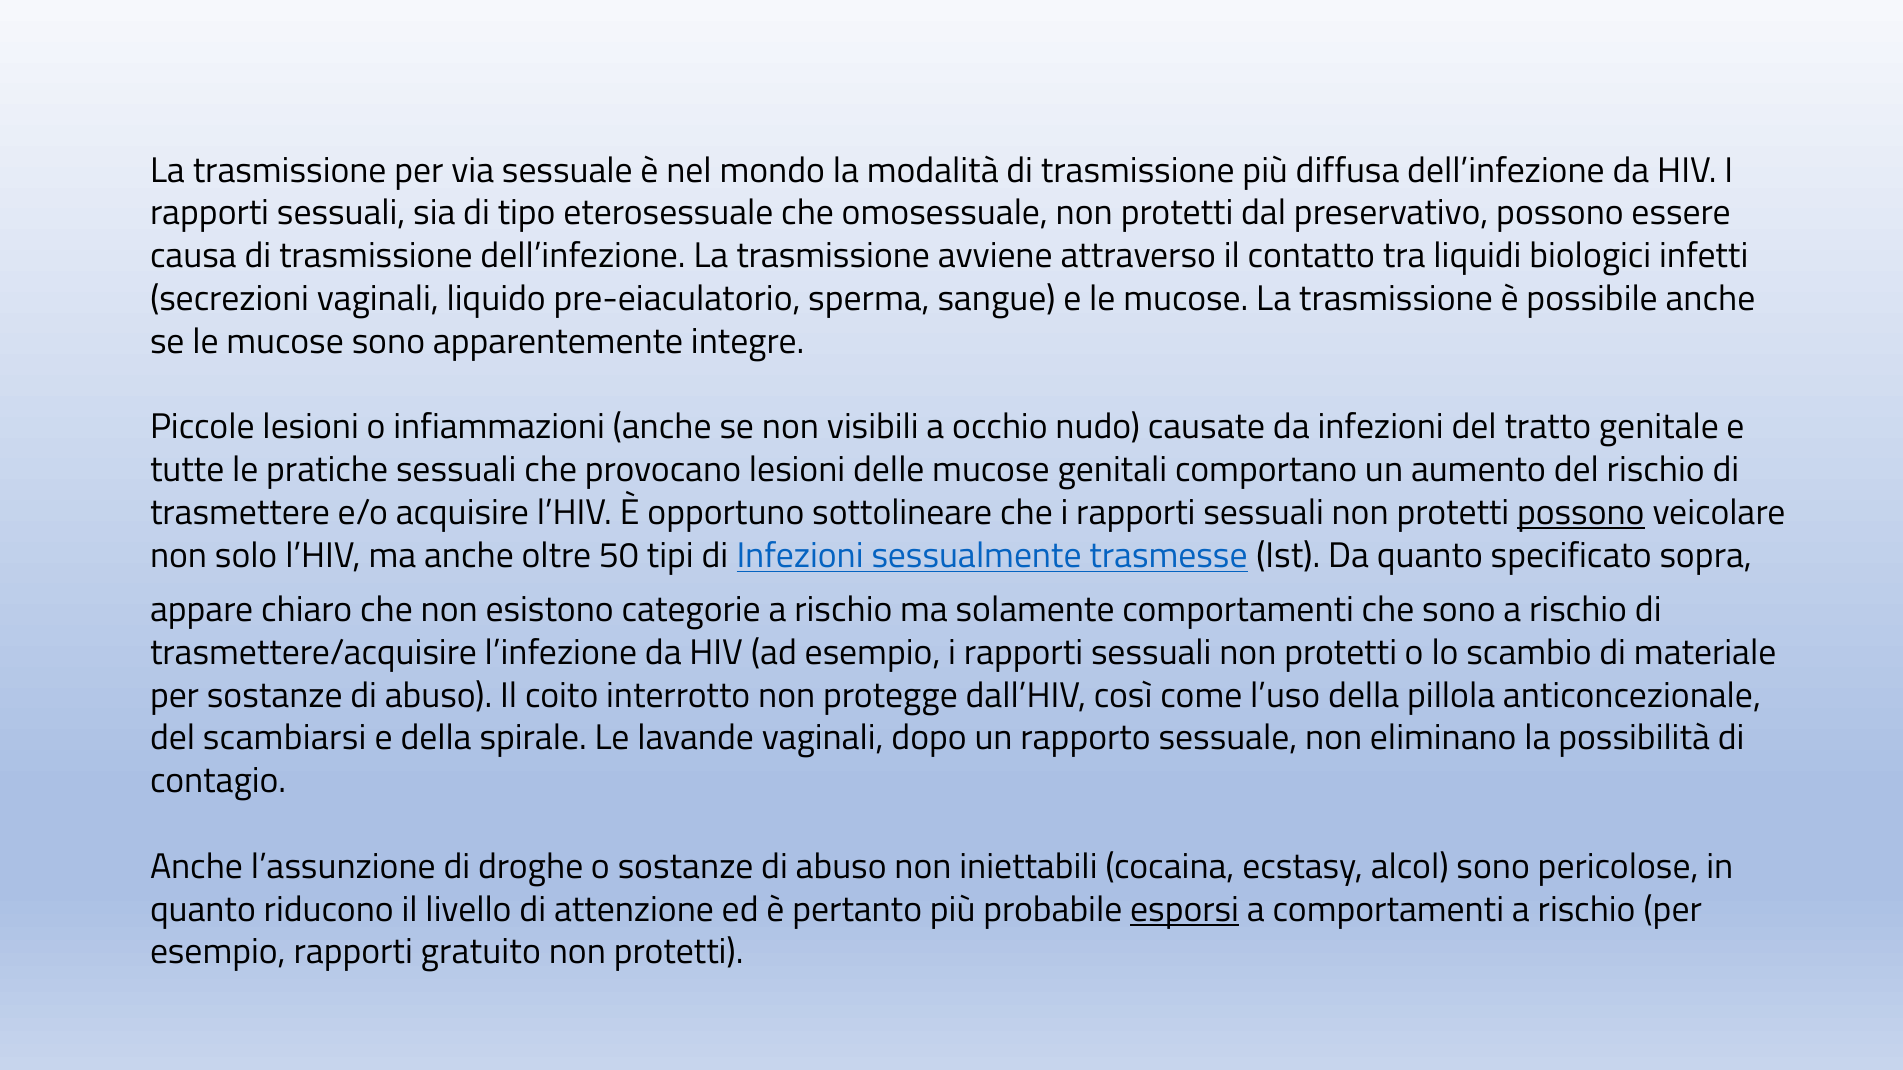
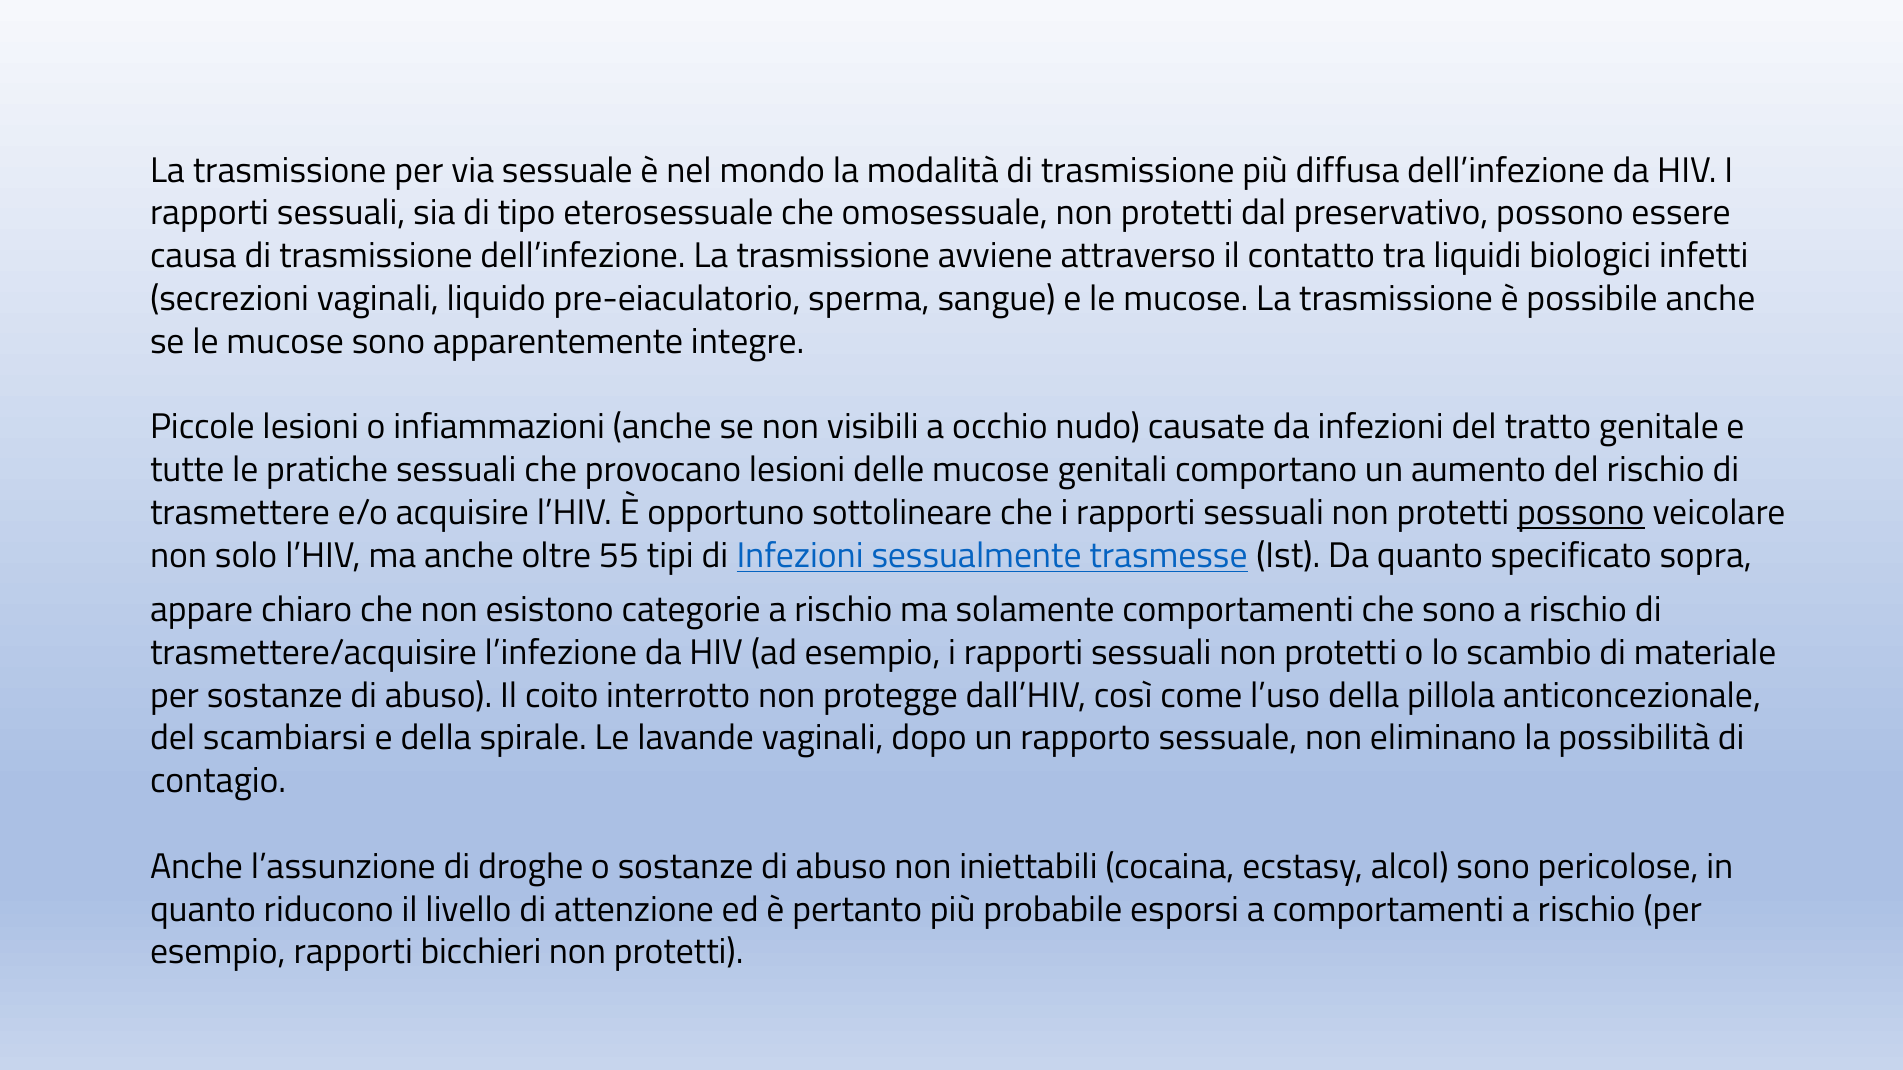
50: 50 -> 55
esporsi underline: present -> none
gratuito: gratuito -> bicchieri
